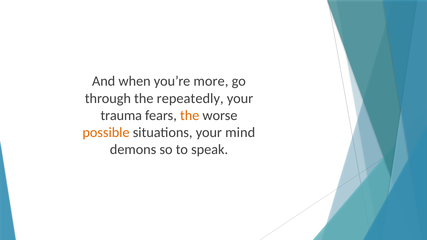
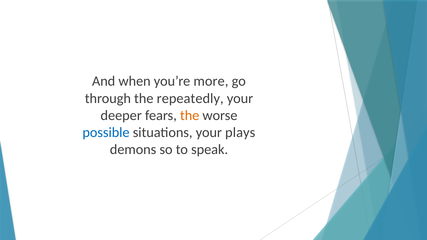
trauma: trauma -> deeper
possible colour: orange -> blue
mind: mind -> plays
